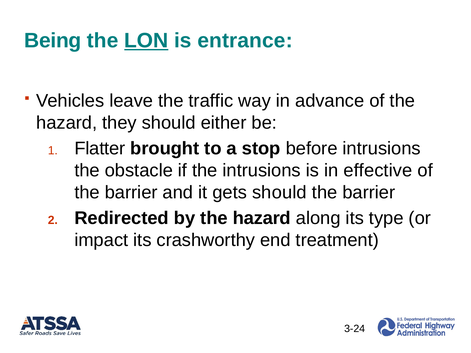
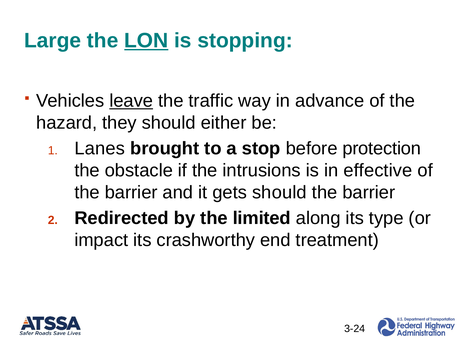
Being: Being -> Large
entrance: entrance -> stopping
leave underline: none -> present
Flatter: Flatter -> Lanes
before intrusions: intrusions -> protection
by the hazard: hazard -> limited
